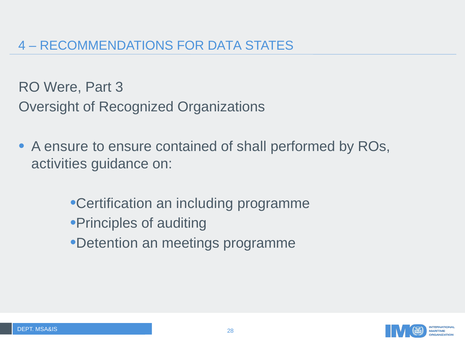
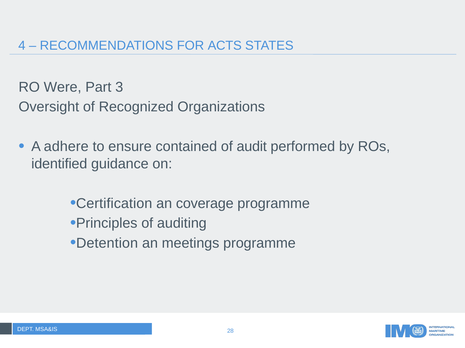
DATA: DATA -> ACTS
A ensure: ensure -> adhere
shall: shall -> audit
activities: activities -> identified
including: including -> coverage
